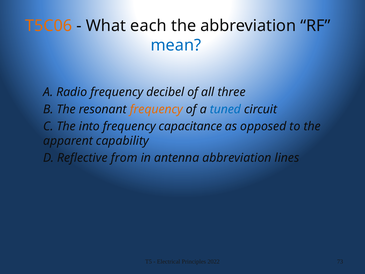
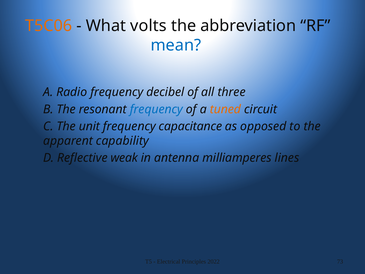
each: each -> volts
frequency at (156, 109) colour: orange -> blue
tuned colour: blue -> orange
into: into -> unit
from: from -> weak
antenna abbreviation: abbreviation -> milliamperes
